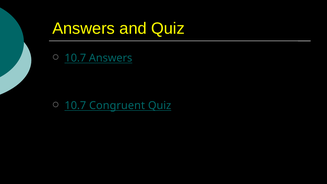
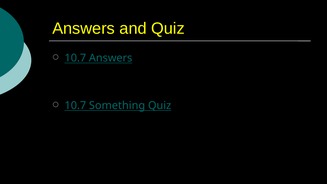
Congruent: Congruent -> Something
